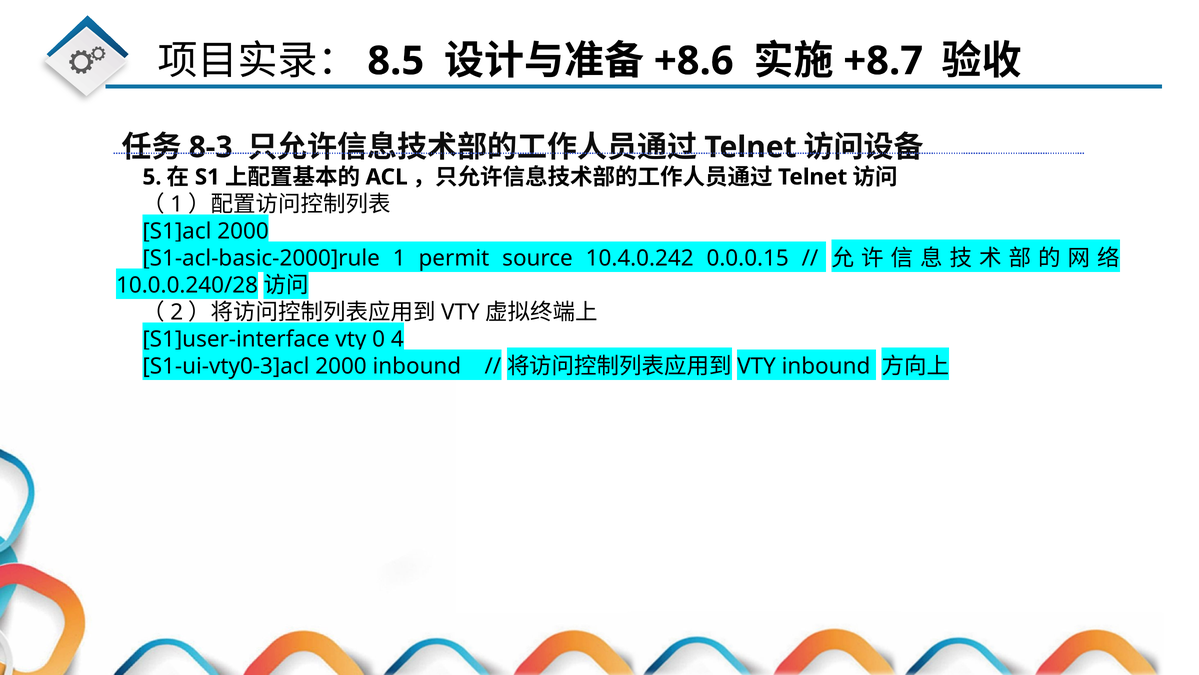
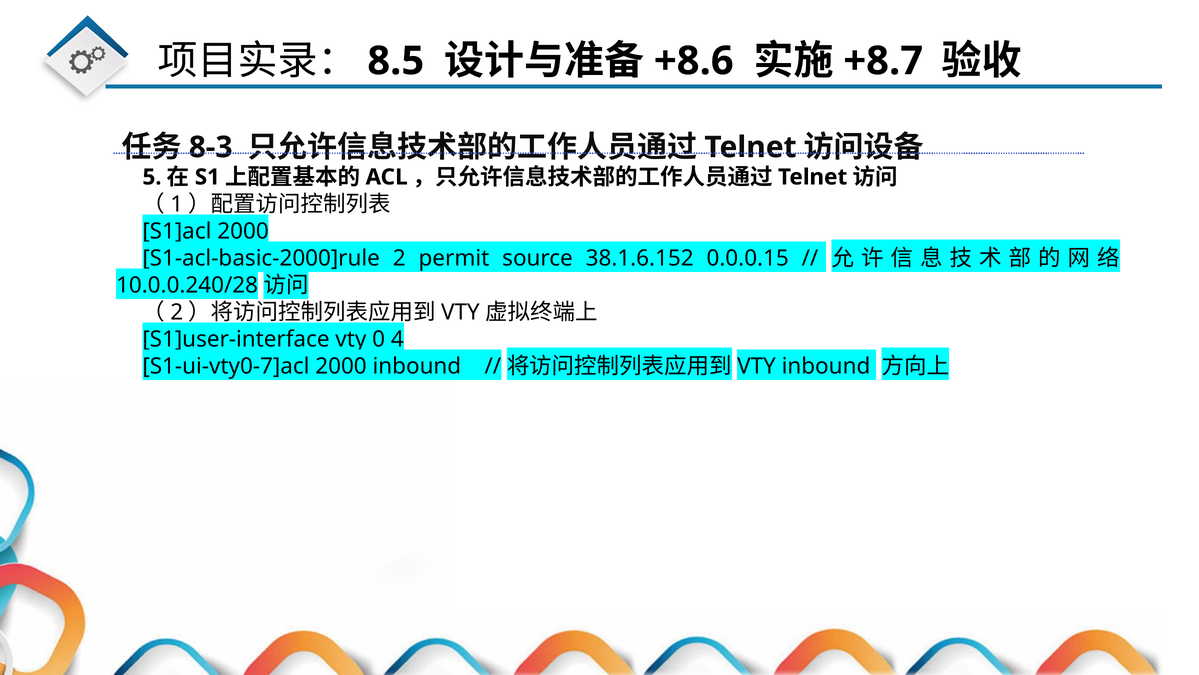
1: 1 -> 2
10.4.0.242: 10.4.0.242 -> 38.1.6.152
S1-ui-vty0-3]acl: S1-ui-vty0-3]acl -> S1-ui-vty0-7]acl
